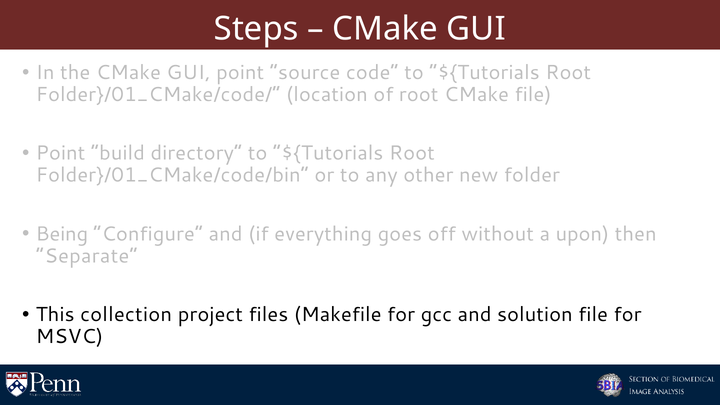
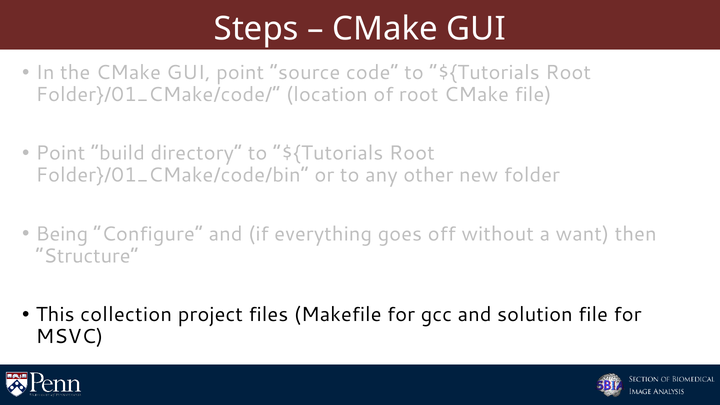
upon: upon -> want
Separate: Separate -> Structure
